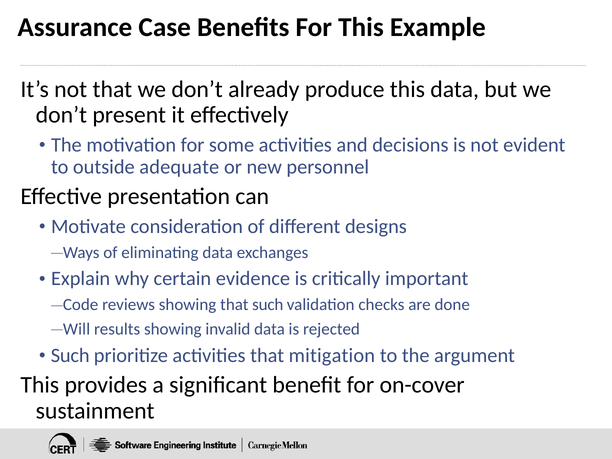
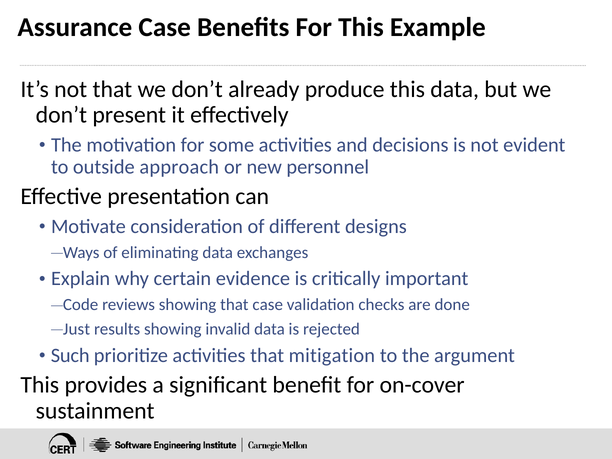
adequate: adequate -> approach
that such: such -> case
Will: Will -> Just
